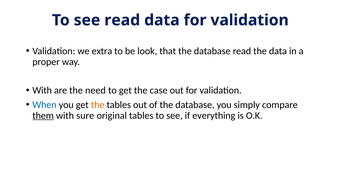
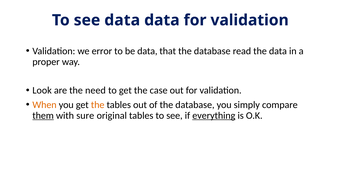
see read: read -> data
extra: extra -> error
be look: look -> data
With at (42, 90): With -> Look
When colour: blue -> orange
everything underline: none -> present
